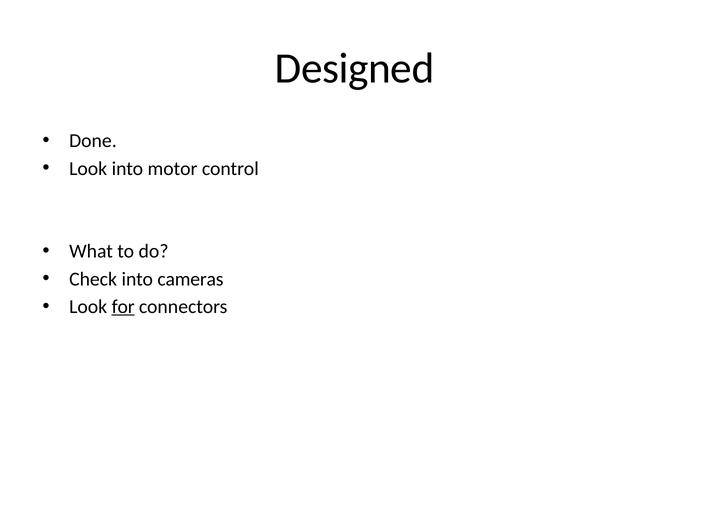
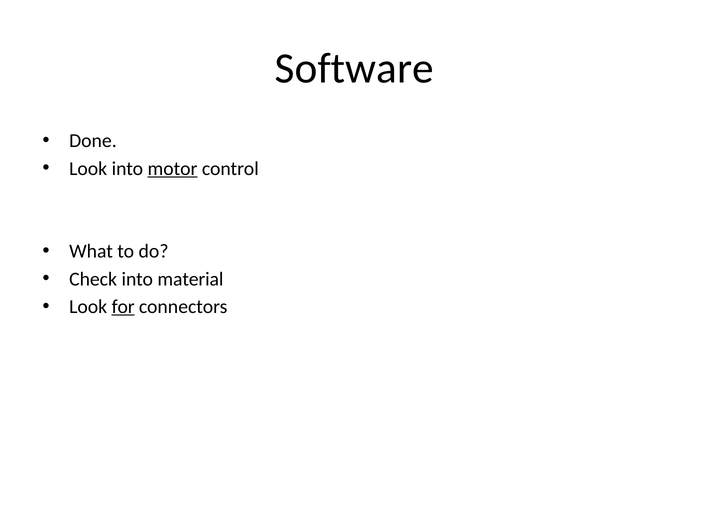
Designed: Designed -> Software
motor underline: none -> present
cameras: cameras -> material
